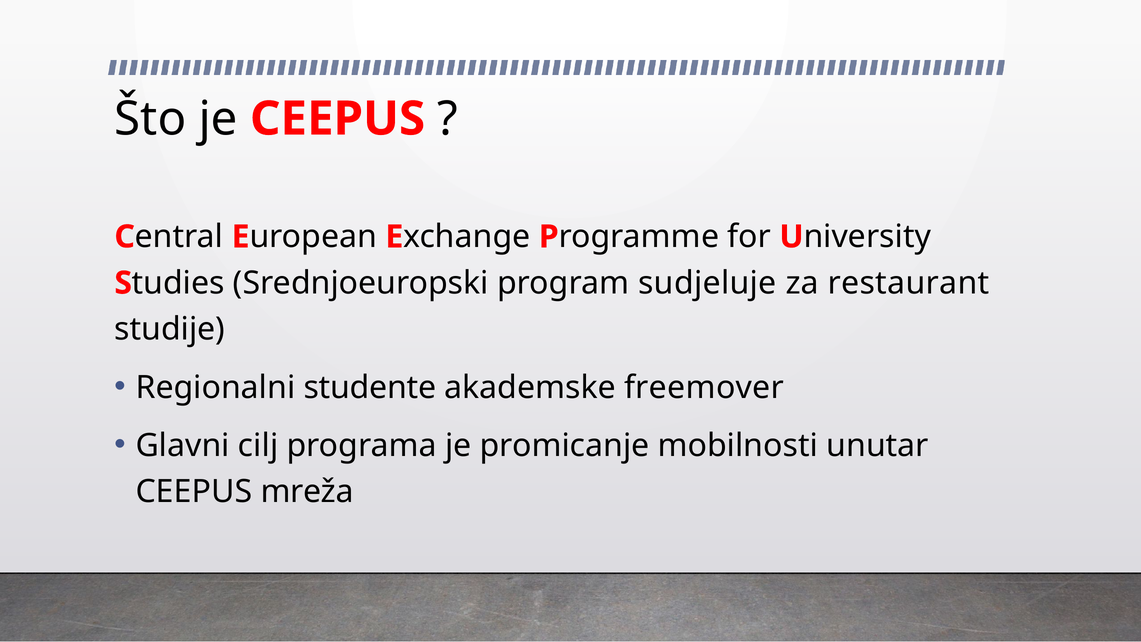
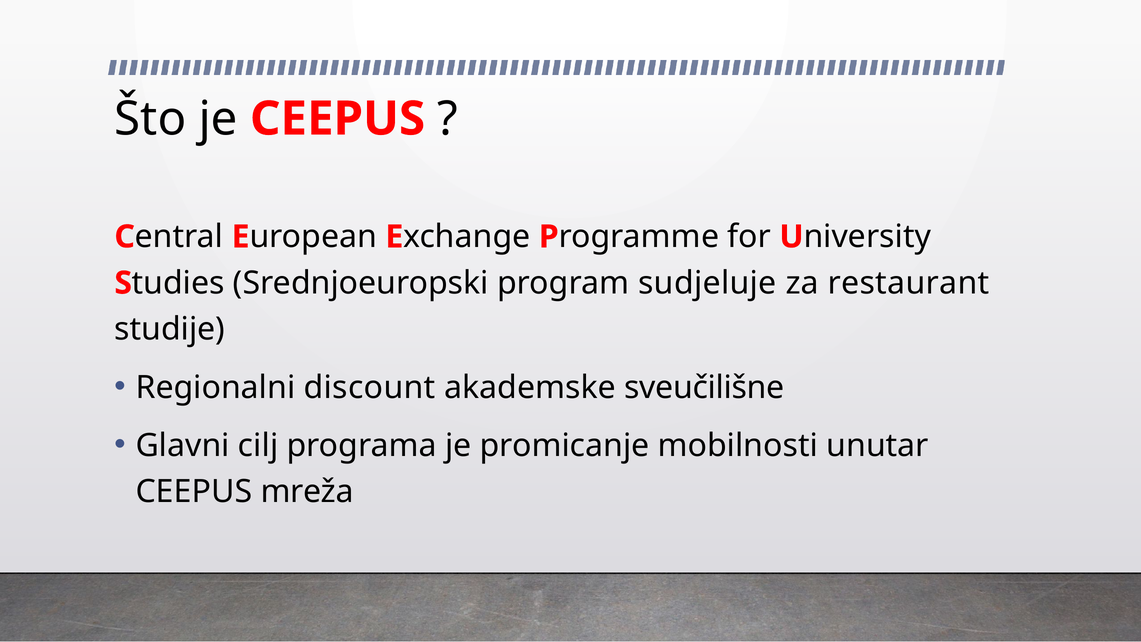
studente: studente -> discount
freemover: freemover -> sveučilišne
